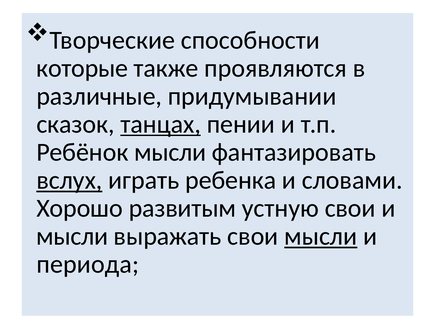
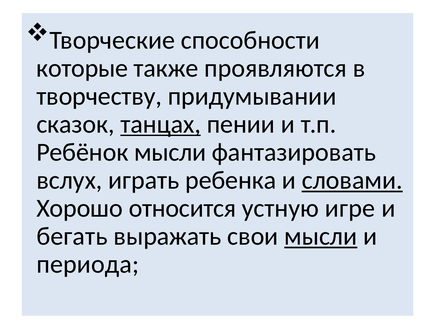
различные: различные -> творчеству
вслух underline: present -> none
словами underline: none -> present
развитым: развитым -> относится
устную свои: свои -> игре
мысли at (72, 236): мысли -> бегать
